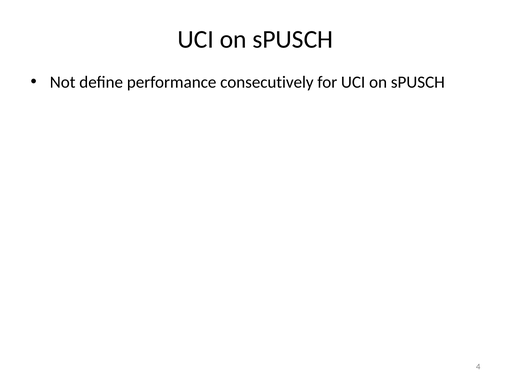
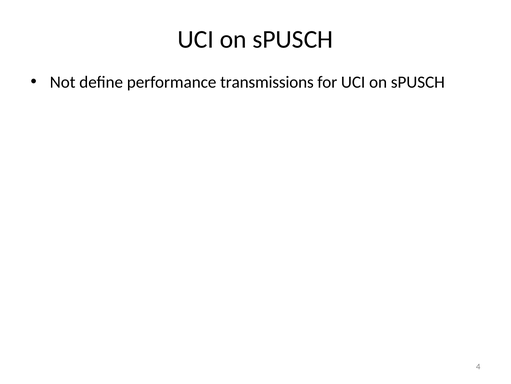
consecutively: consecutively -> transmissions
